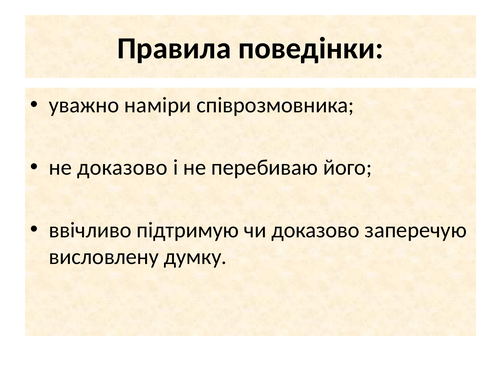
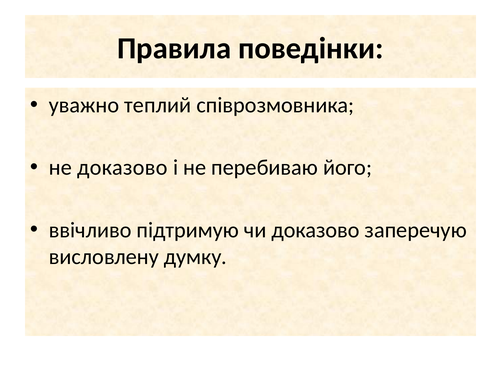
наміри: наміри -> теплий
